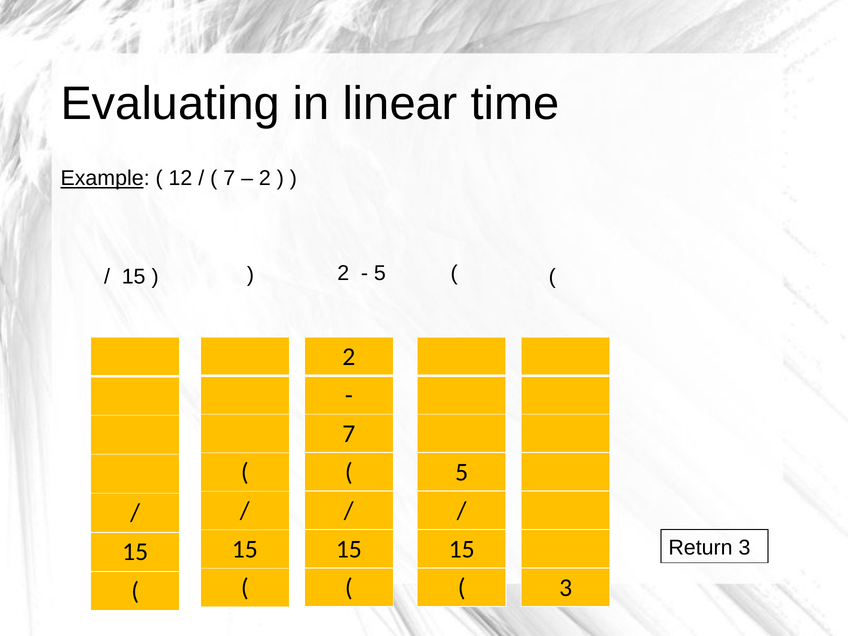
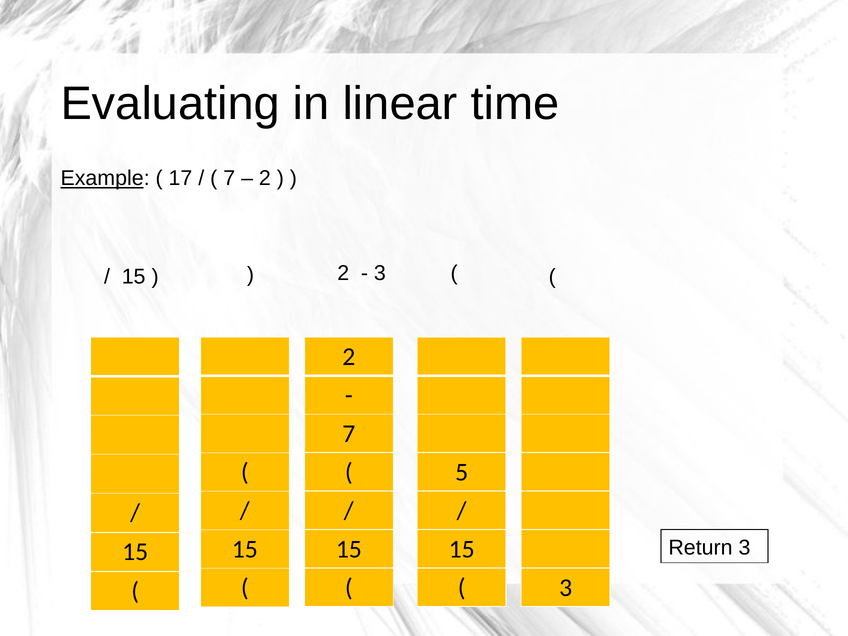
12: 12 -> 17
5 at (380, 273): 5 -> 3
